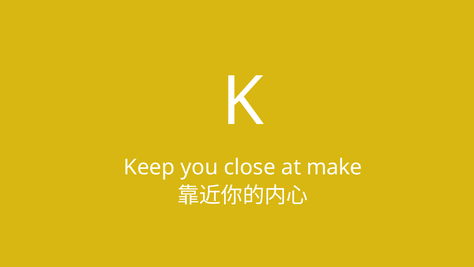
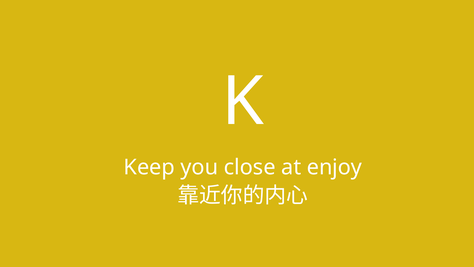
make: make -> enjoy
